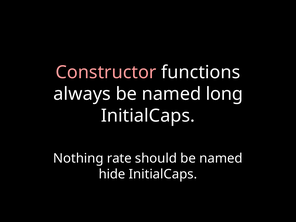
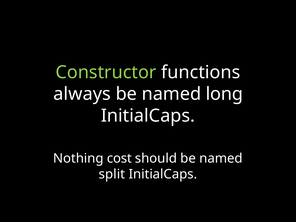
Constructor colour: pink -> light green
rate: rate -> cost
hide: hide -> split
